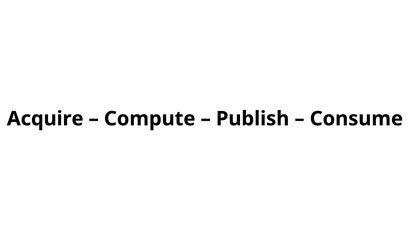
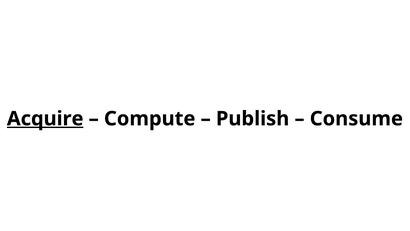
Acquire underline: none -> present
